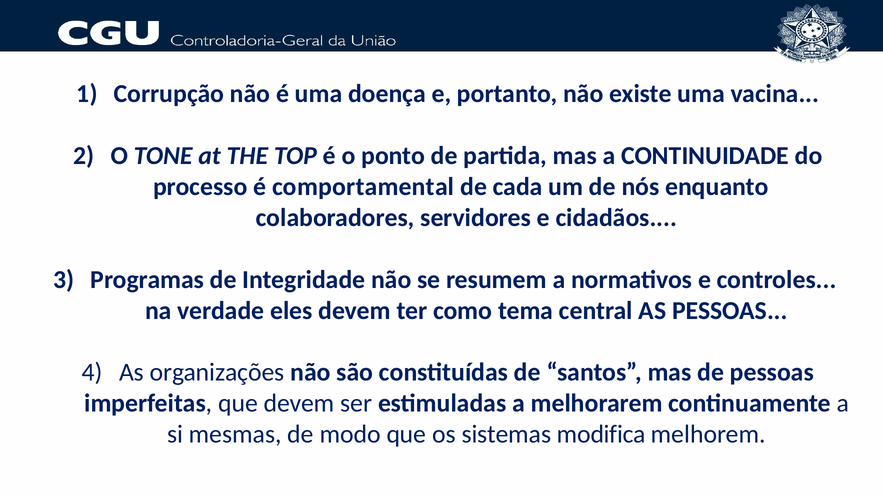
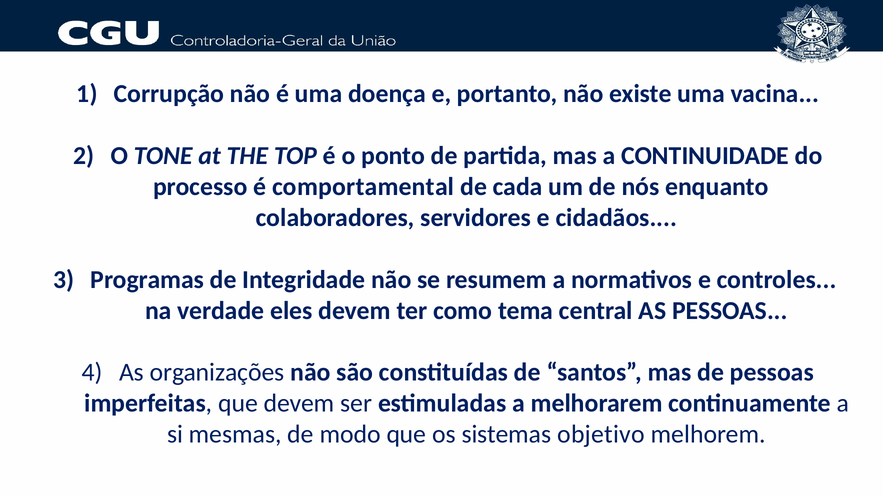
modifica: modifica -> objetivo
